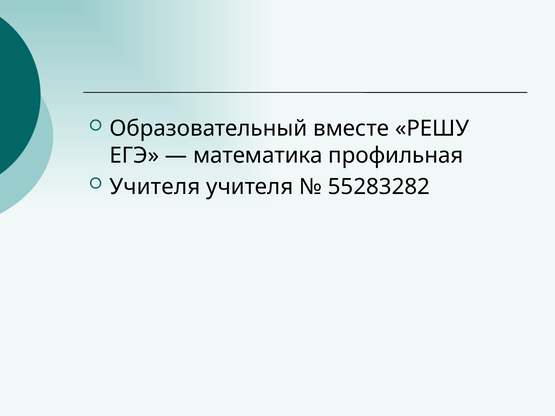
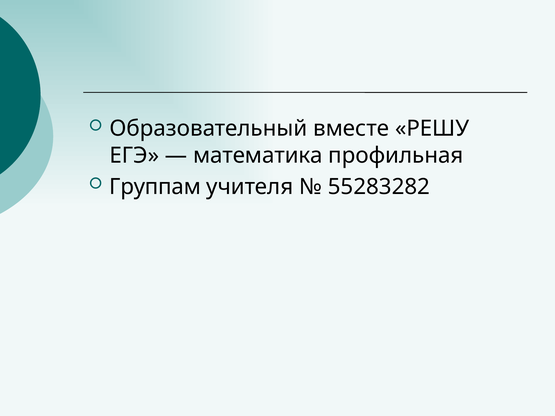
Учителя at (155, 187): Учителя -> Группам
